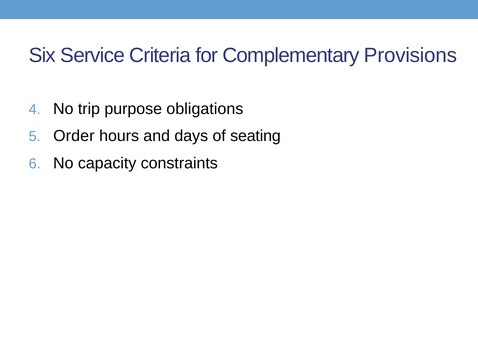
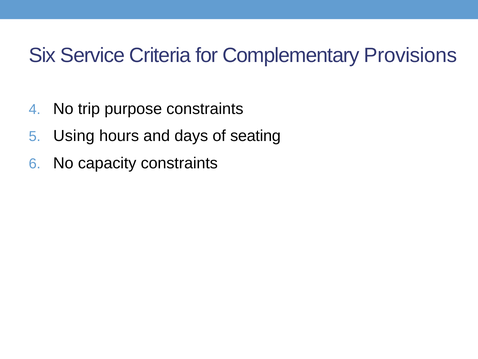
purpose obligations: obligations -> constraints
Order: Order -> Using
